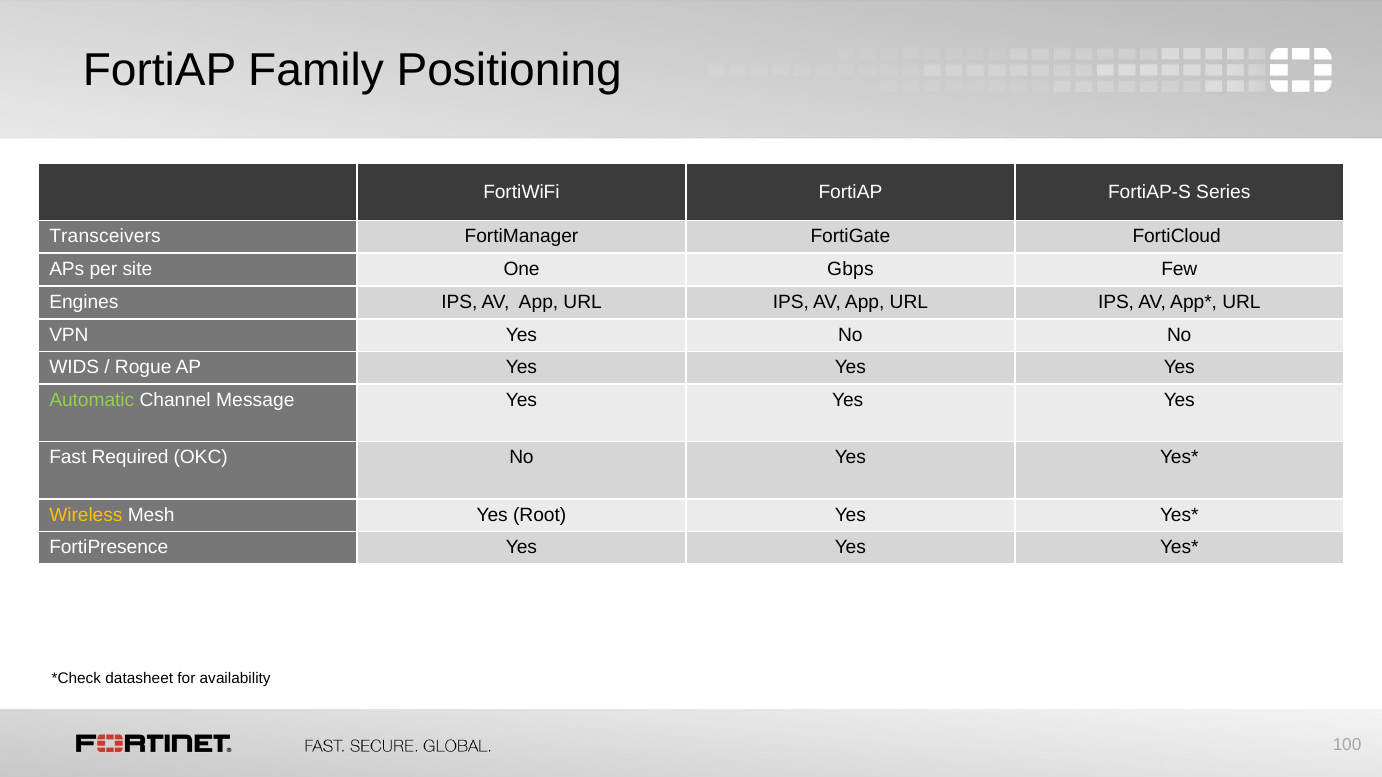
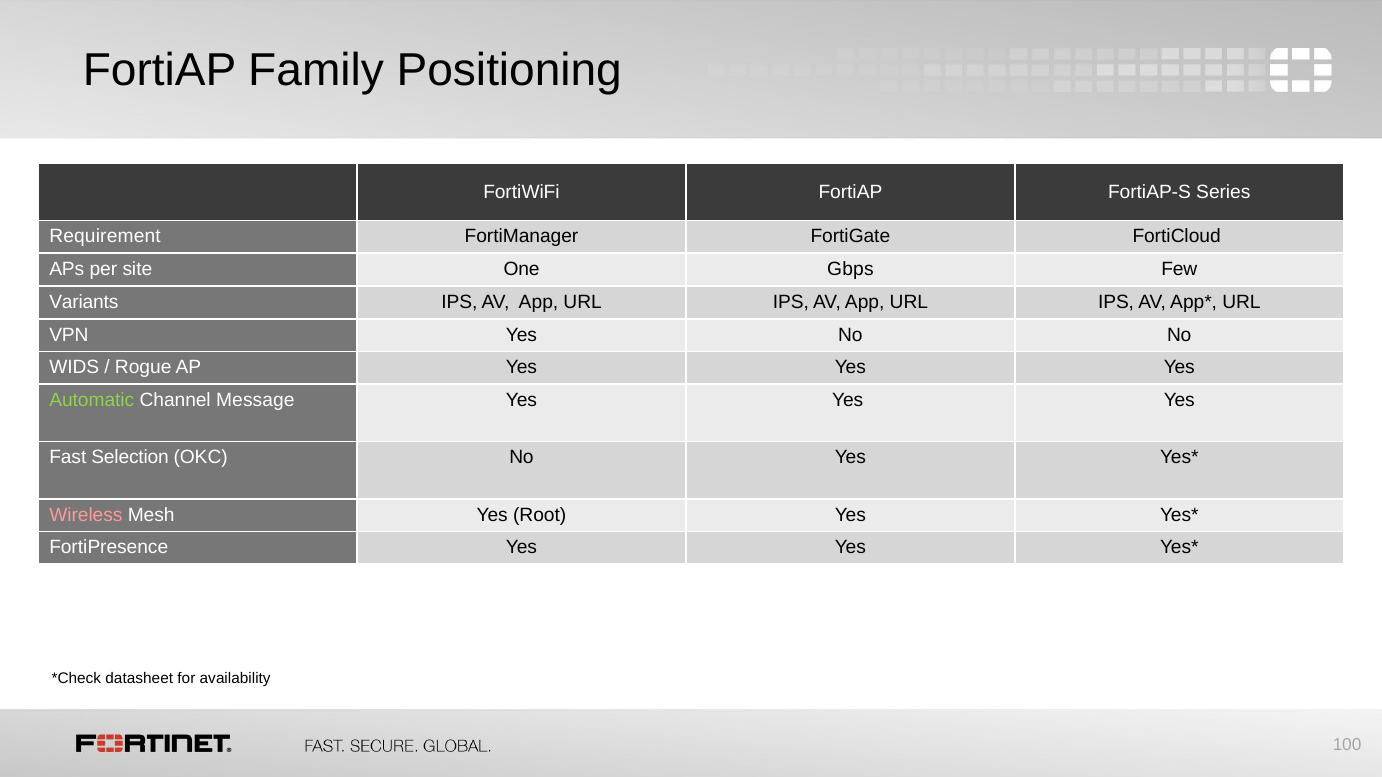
Transceivers: Transceivers -> Requirement
Engines: Engines -> Variants
Required: Required -> Selection
Wireless colour: yellow -> pink
